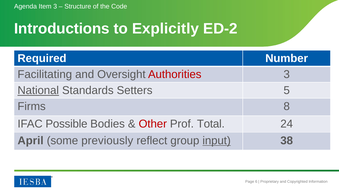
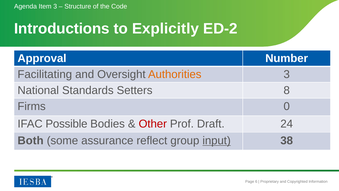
Required: Required -> Approval
Authorities colour: red -> orange
National underline: present -> none
5: 5 -> 8
8: 8 -> 0
Total: Total -> Draft
April: April -> Both
previously: previously -> assurance
